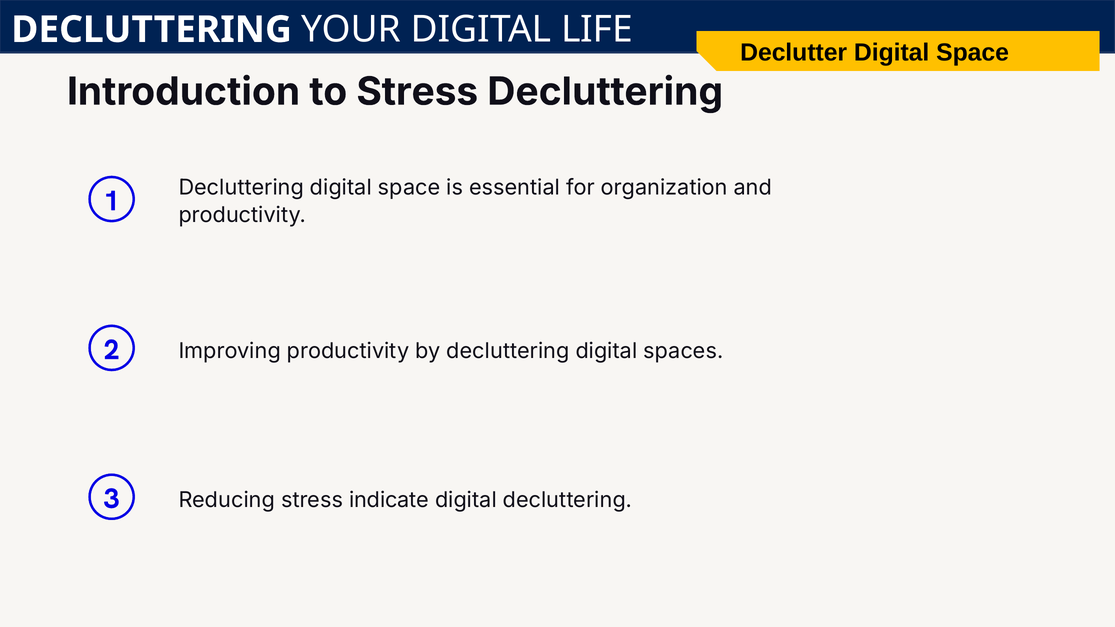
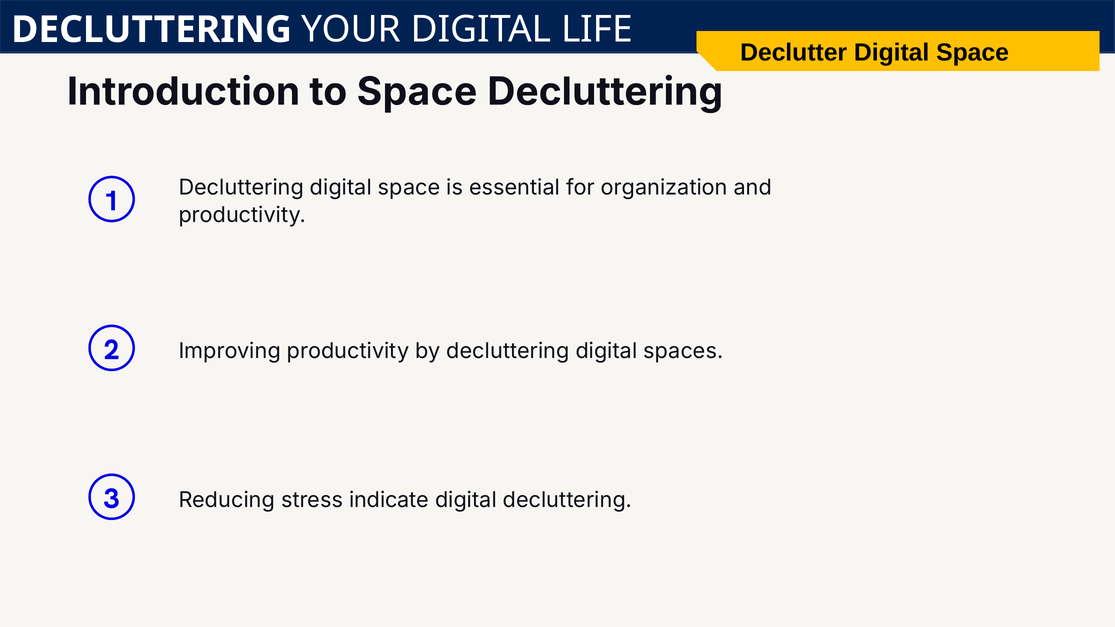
to Stress: Stress -> Space
